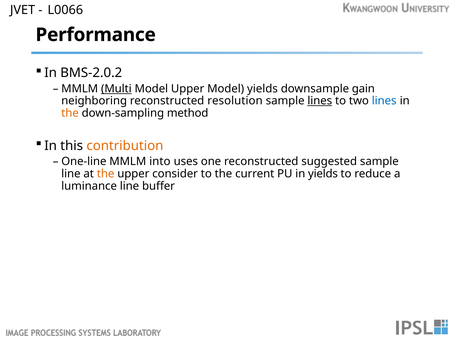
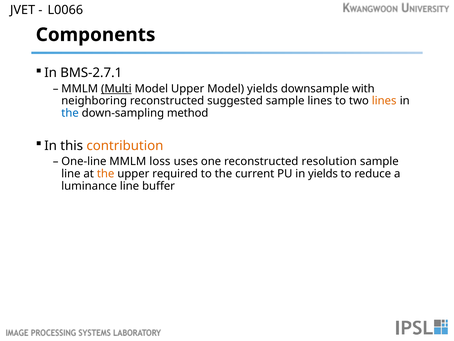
Performance: Performance -> Components
BMS-2.0.2: BMS-2.0.2 -> BMS-2.7.1
gain: gain -> with
resolution: resolution -> suggested
lines at (320, 101) underline: present -> none
lines at (384, 101) colour: blue -> orange
the at (70, 113) colour: orange -> blue
into: into -> loss
suggested: suggested -> resolution
consider: consider -> required
